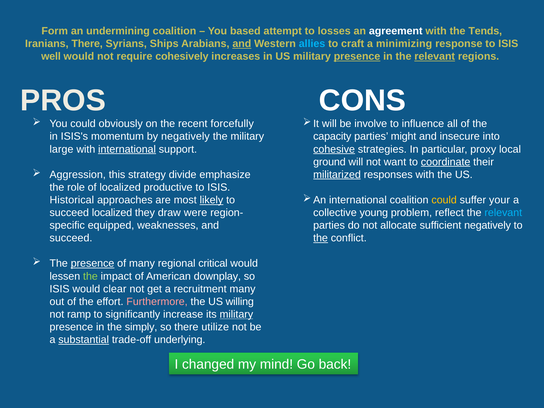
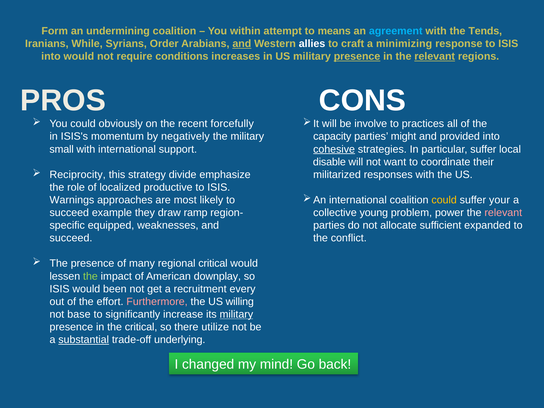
based: based -> within
losses: losses -> means
agreement colour: white -> light blue
Iranians There: There -> While
Ships: Ships -> Order
allies colour: light blue -> white
well at (51, 56): well -> into
cohesively: cohesively -> conditions
influence: influence -> practices
insecure: insecure -> provided
large: large -> small
international at (127, 149) underline: present -> none
particular proxy: proxy -> suffer
ground: ground -> disable
coordinate underline: present -> none
Aggression: Aggression -> Reciprocity
militarized underline: present -> none
Historical: Historical -> Warnings
likely underline: present -> none
succeed localized: localized -> example
were: were -> ramp
reflect: reflect -> power
relevant at (503, 213) colour: light blue -> pink
sufficient negatively: negatively -> expanded
the at (321, 238) underline: present -> none
presence at (93, 263) underline: present -> none
clear: clear -> been
recruitment many: many -> every
ramp: ramp -> base
the simply: simply -> critical
